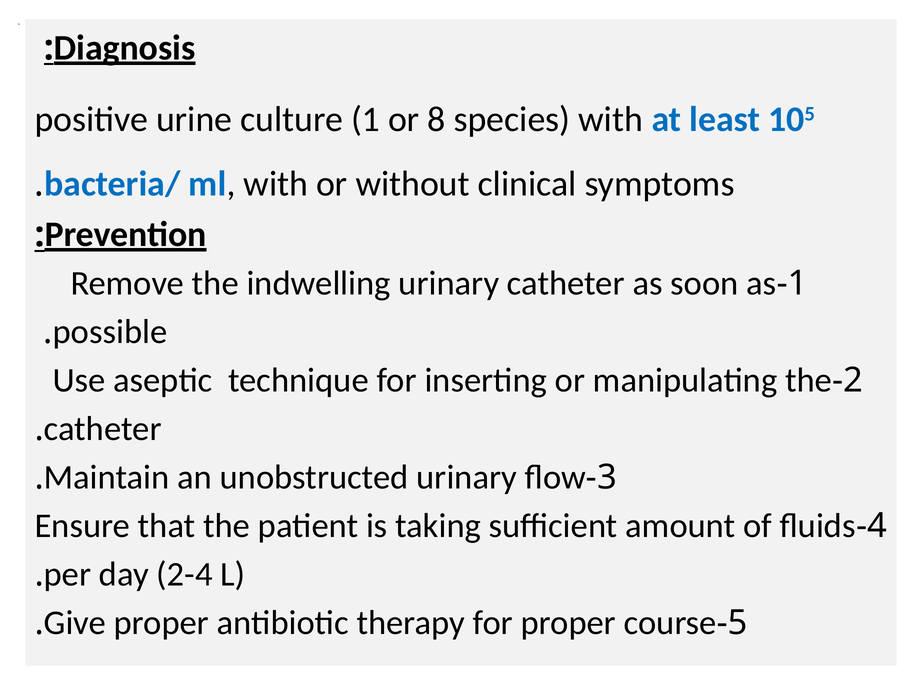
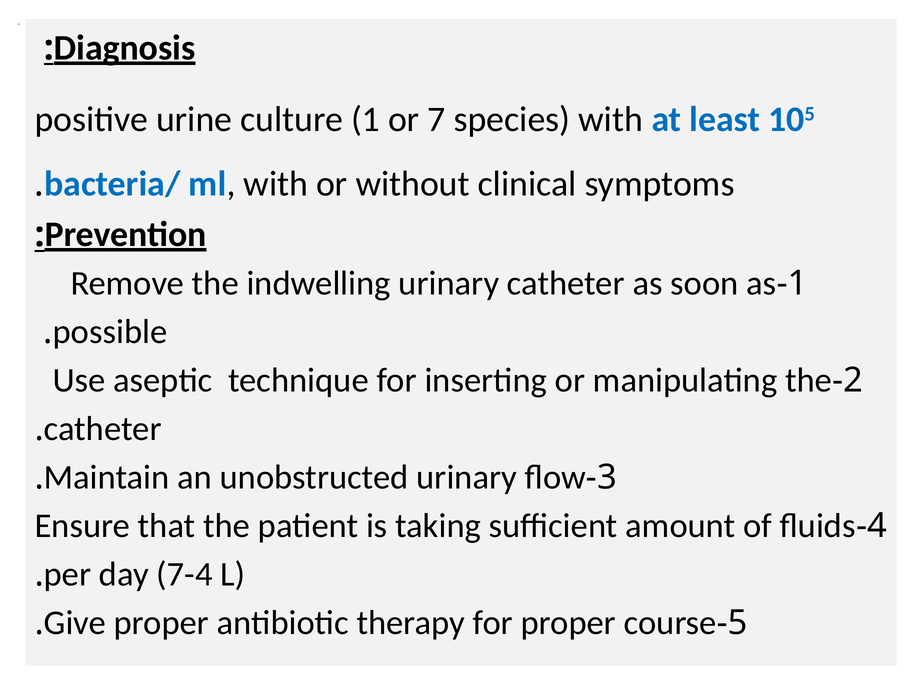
8: 8 -> 7
2-4: 2-4 -> 7-4
